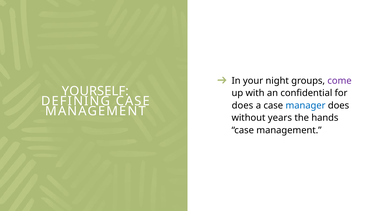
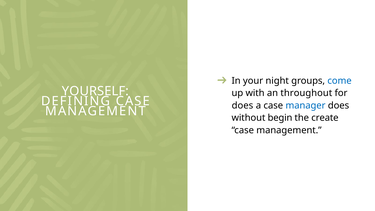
come colour: purple -> blue
confidential: confidential -> throughout
years: years -> begin
hands: hands -> create
